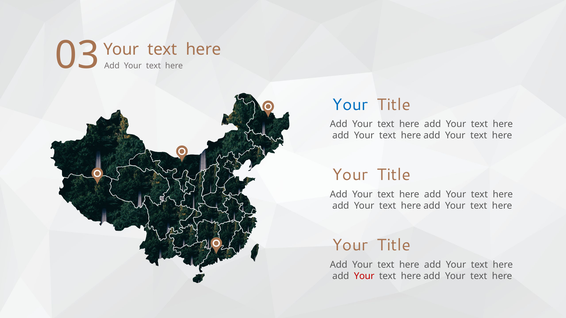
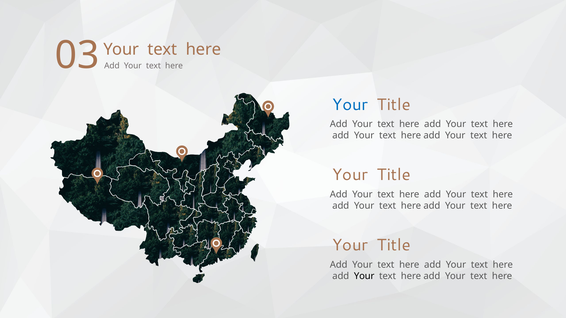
Your at (364, 276) colour: red -> black
